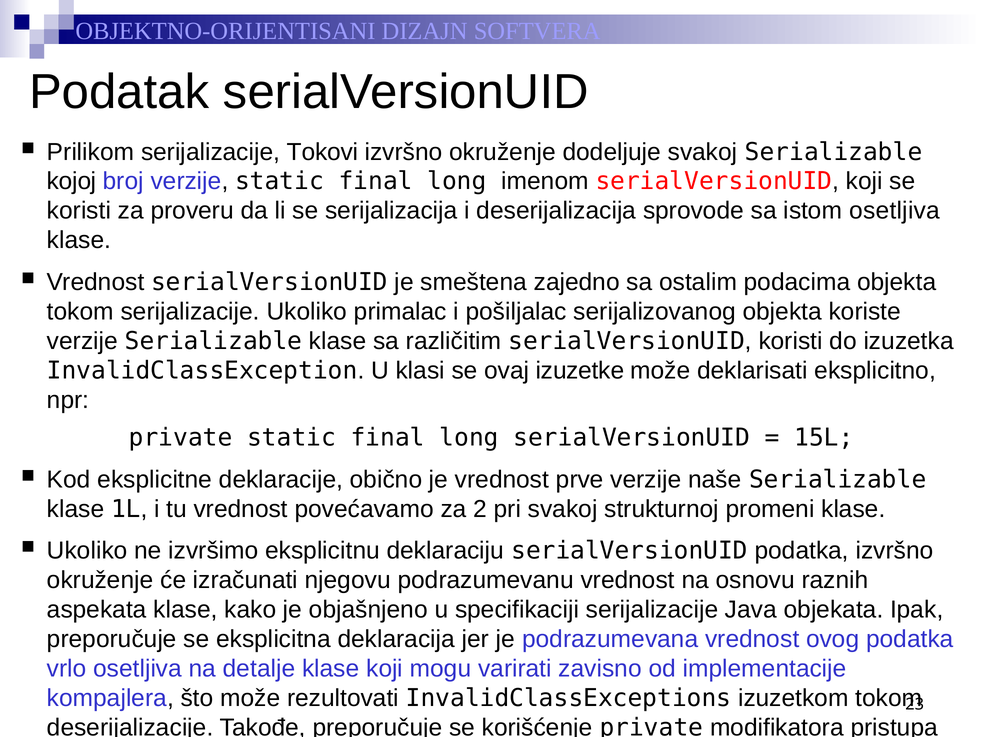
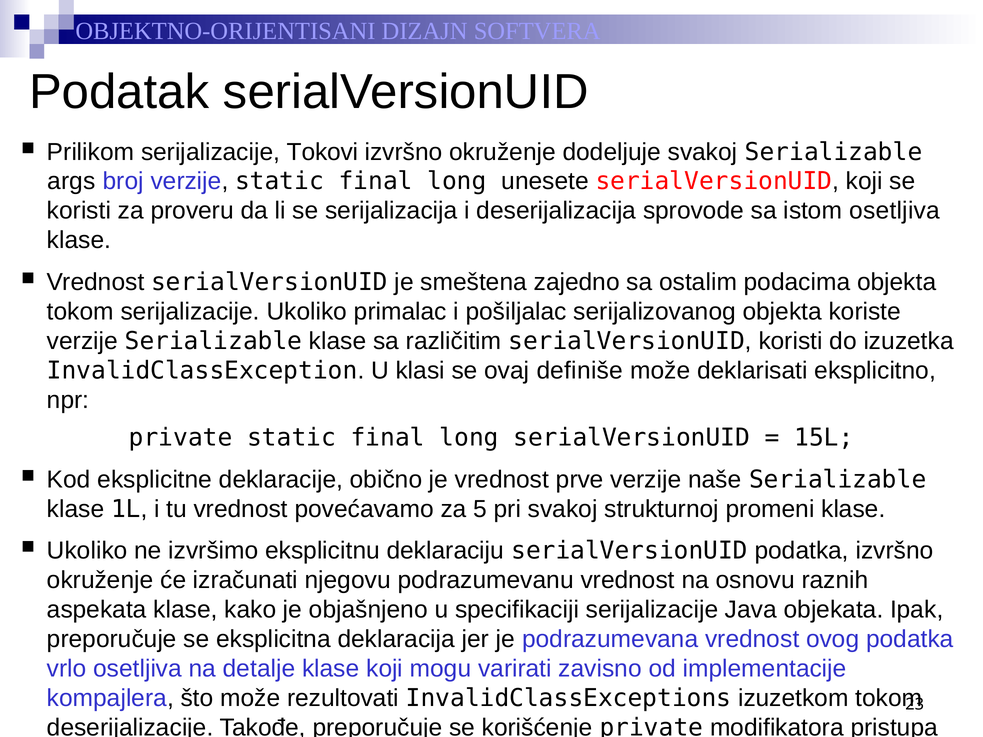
kojoj: kojoj -> args
imenom: imenom -> unesete
izuzetke: izuzetke -> definiše
2: 2 -> 5
